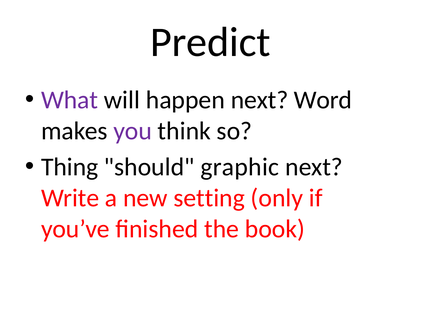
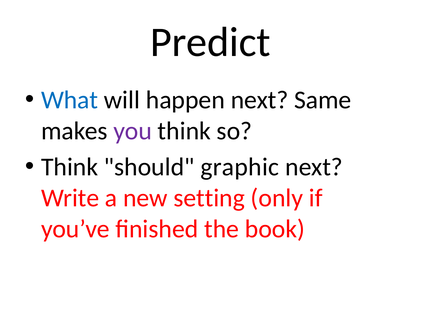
What colour: purple -> blue
Word: Word -> Same
Thing at (70, 167): Thing -> Think
